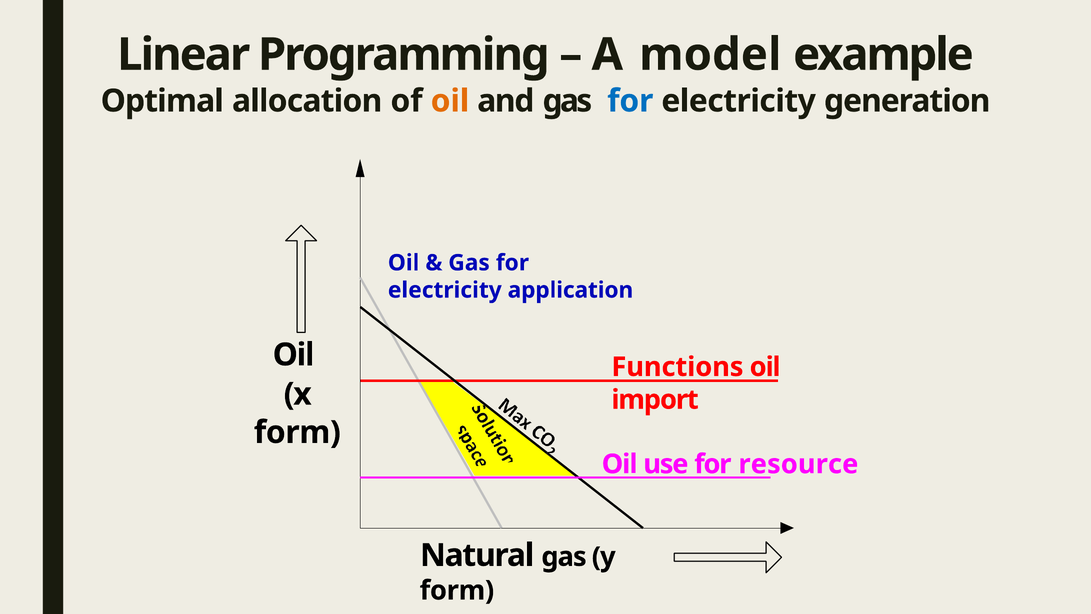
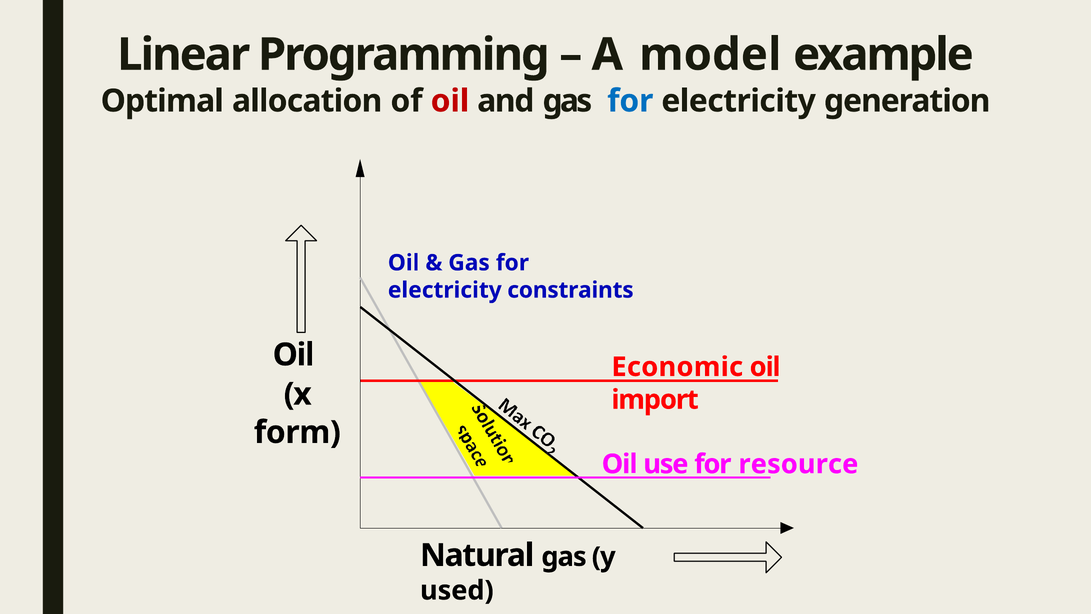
oil at (450, 101) colour: orange -> red
application: application -> constraints
Functions: Functions -> Economic
form at (457, 590): form -> used
